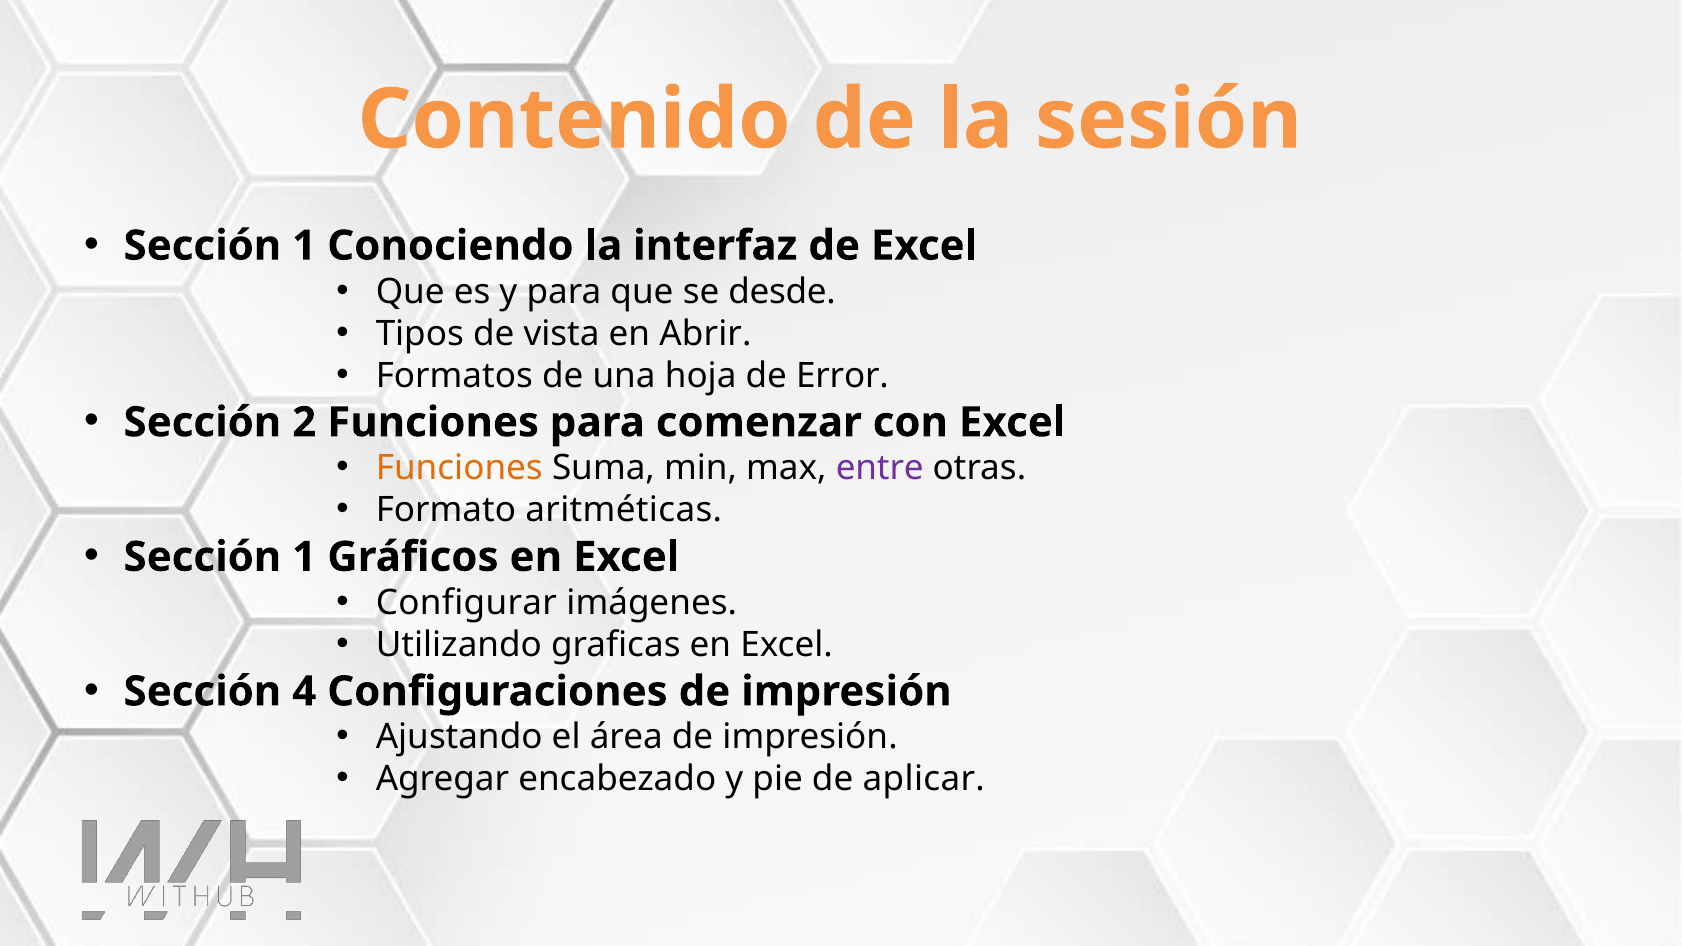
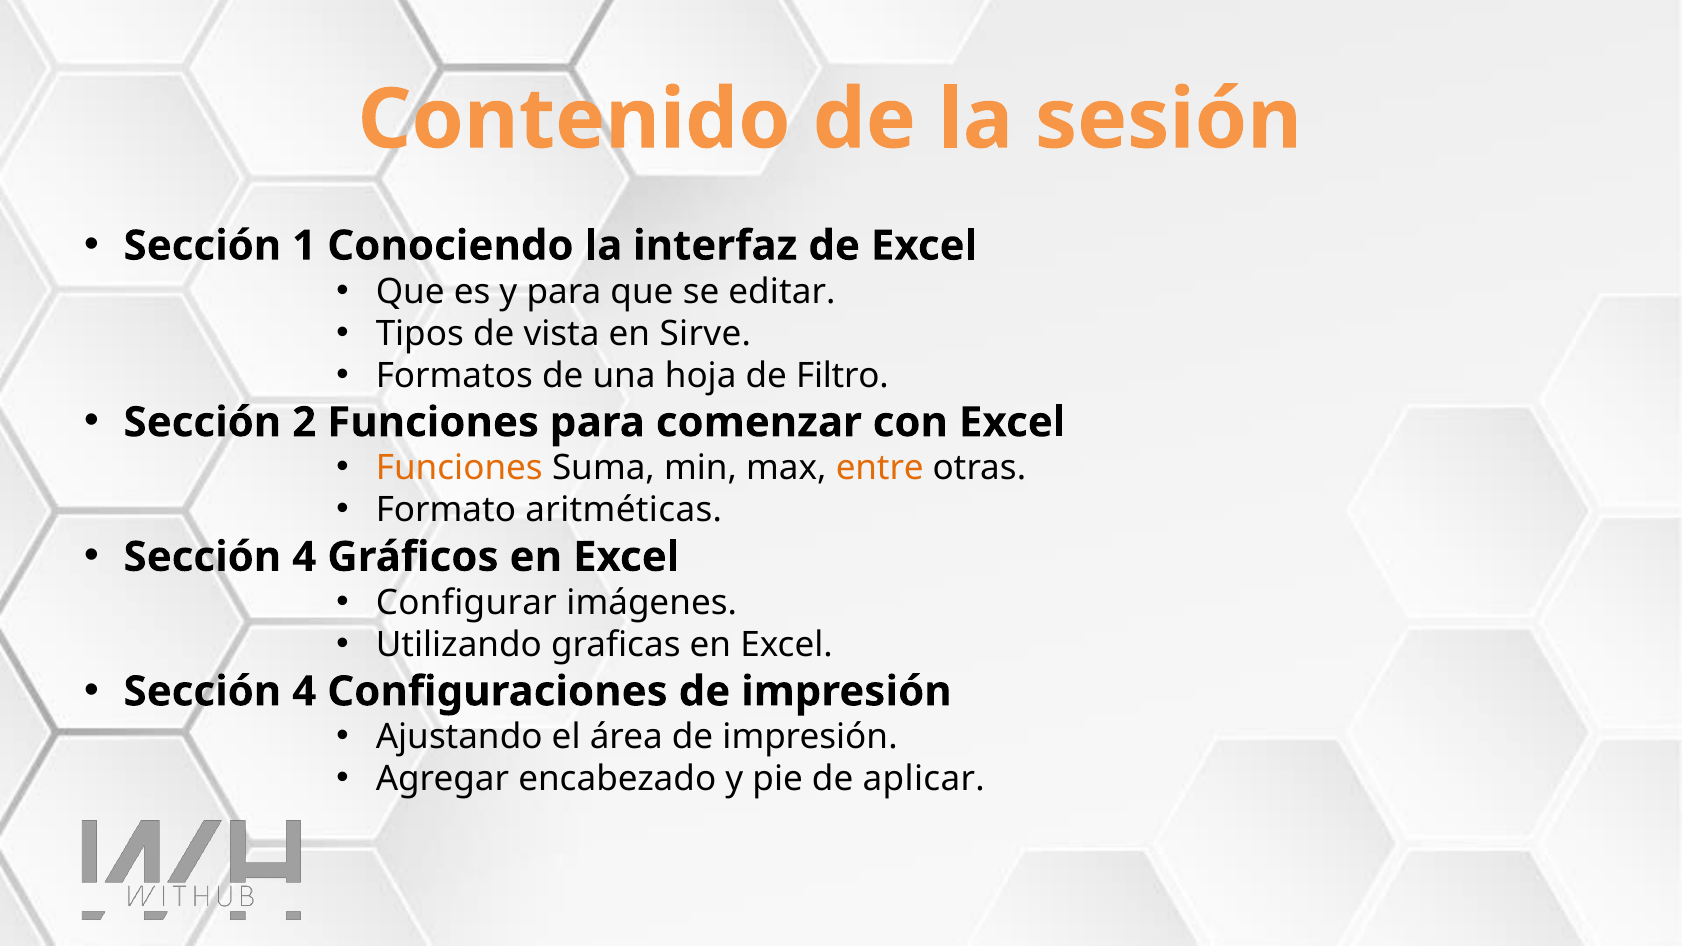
desde: desde -> editar
Abrir: Abrir -> Sirve
Error: Error -> Filtro
entre colour: purple -> orange
1 at (304, 557): 1 -> 4
